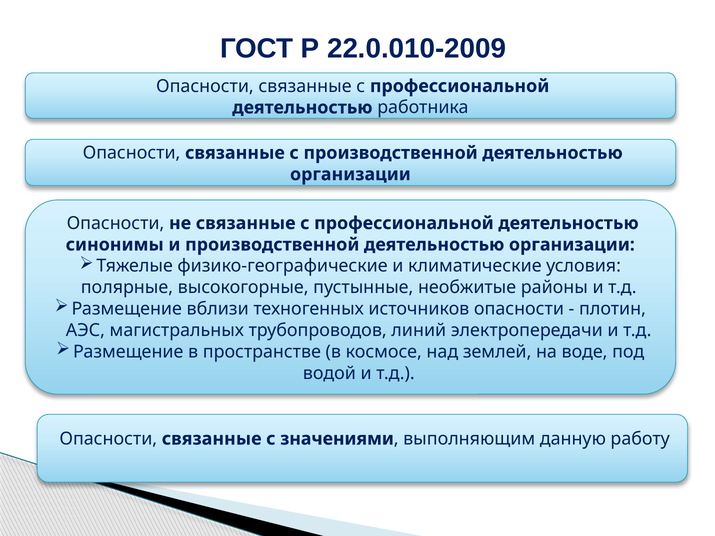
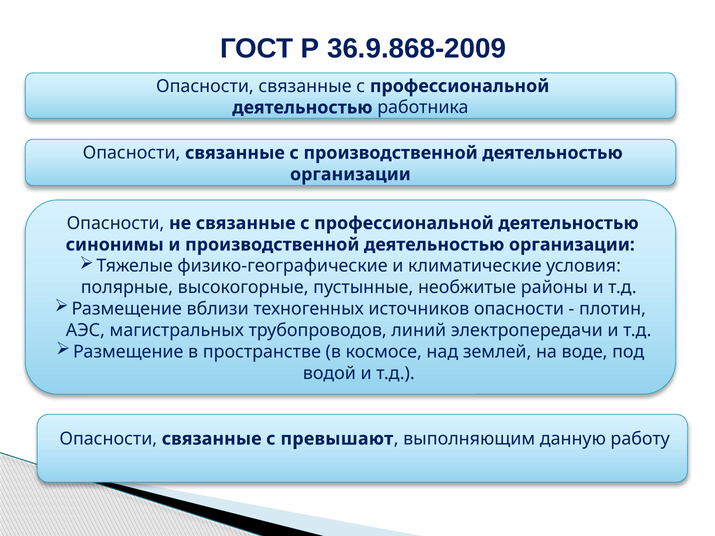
22.0.010-2009: 22.0.010-2009 -> 36.9.868-2009
значениями: значениями -> превышают
